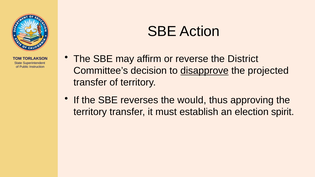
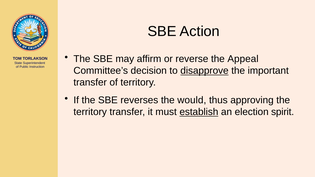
District: District -> Appeal
projected: projected -> important
establish underline: none -> present
